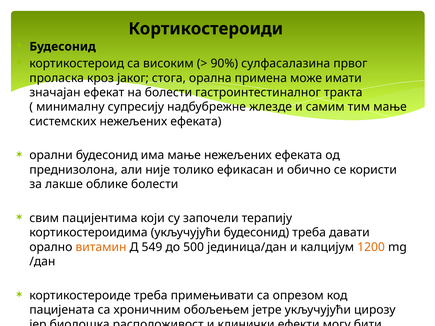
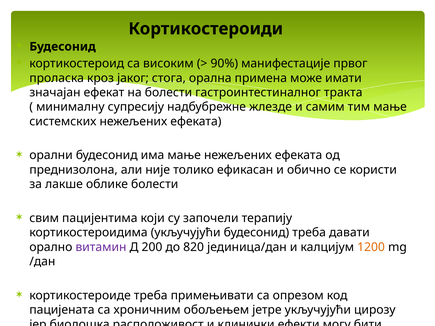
сулфасалазина: сулфасалазина -> манифестације
витамин colour: orange -> purple
549: 549 -> 200
500: 500 -> 820
